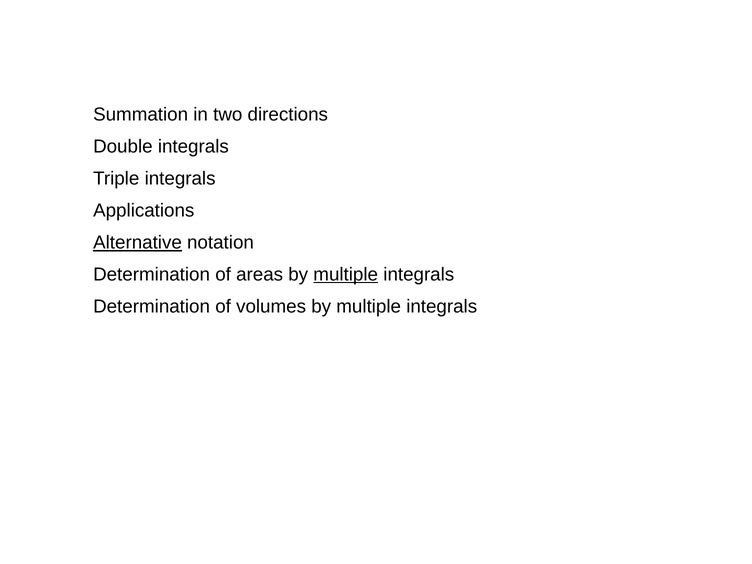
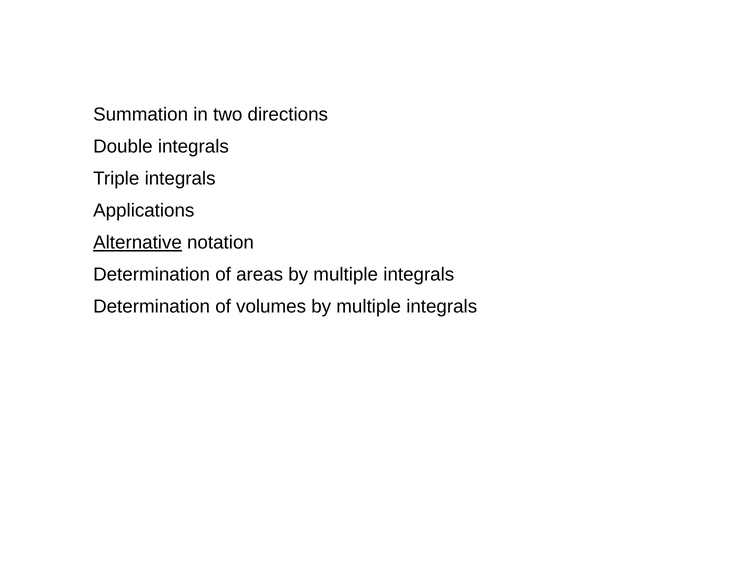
multiple at (346, 275) underline: present -> none
